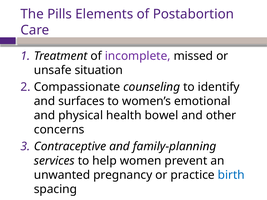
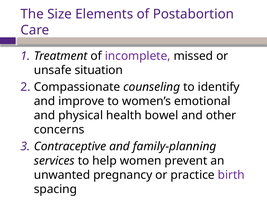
Pills: Pills -> Size
surfaces: surfaces -> improve
birth colour: blue -> purple
